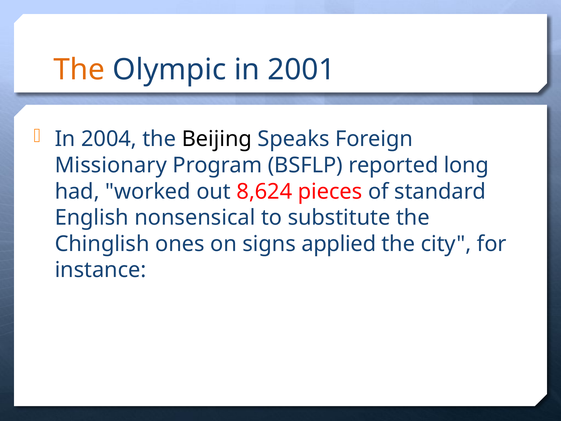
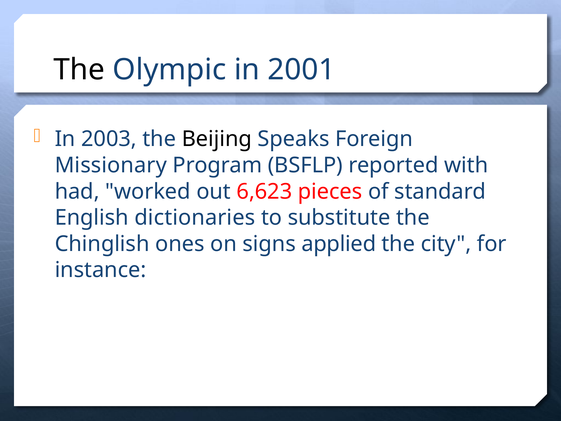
The at (79, 70) colour: orange -> black
2004: 2004 -> 2003
long: long -> with
8,624: 8,624 -> 6,623
nonsensical: nonsensical -> dictionaries
